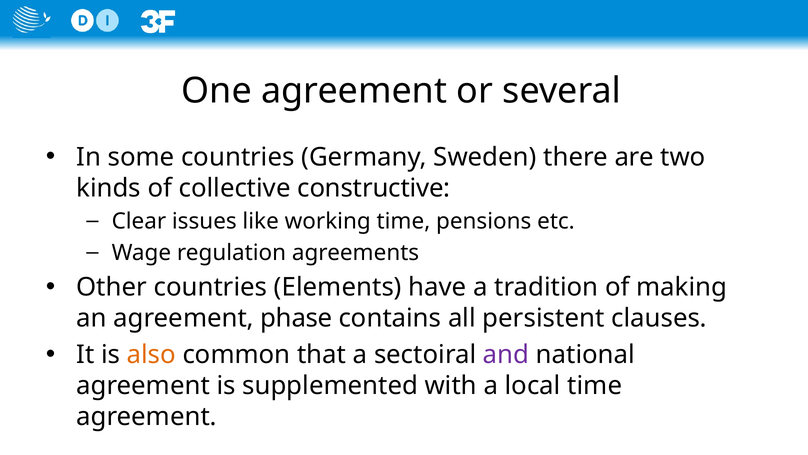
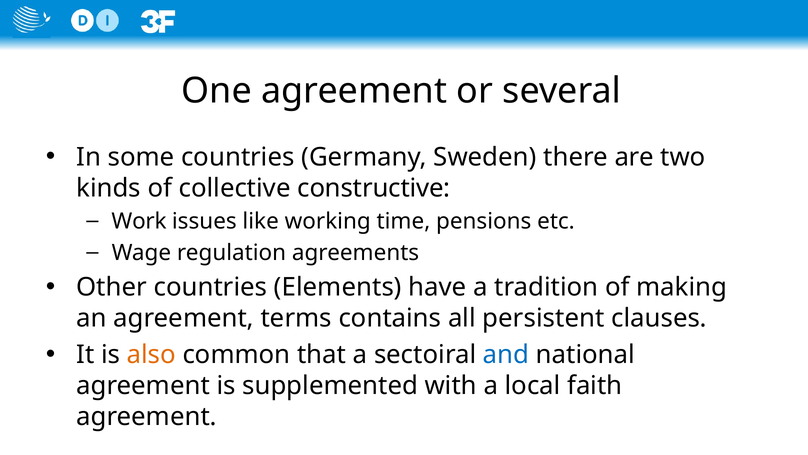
Clear: Clear -> Work
phase: phase -> terms
and colour: purple -> blue
local time: time -> faith
